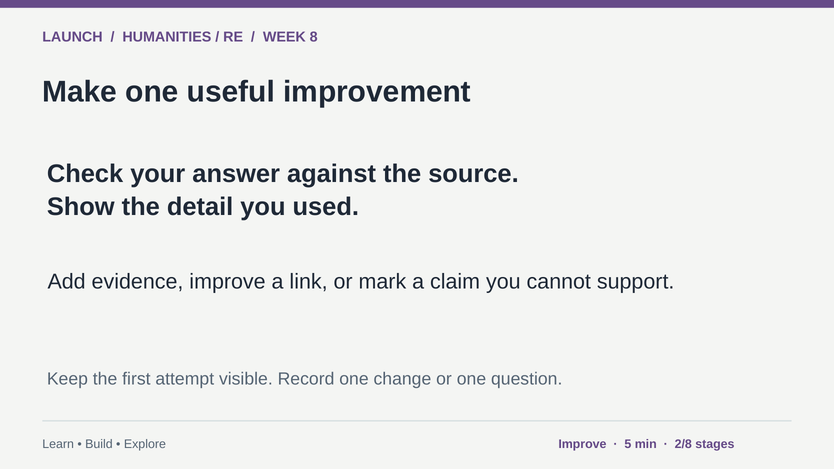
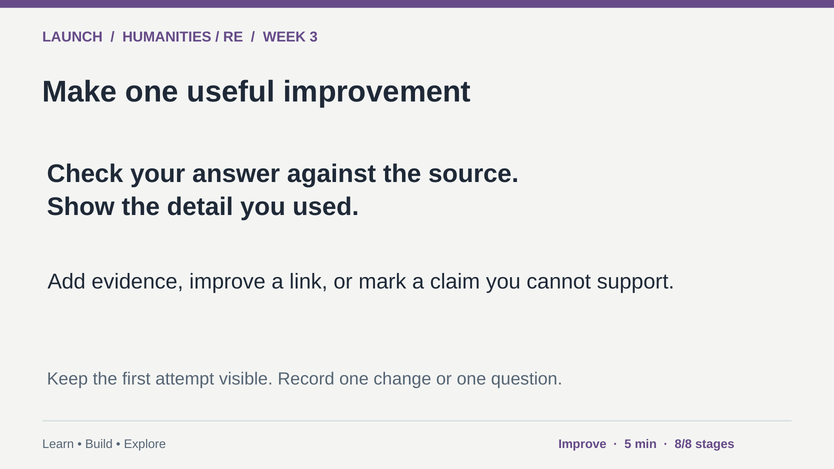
8: 8 -> 3
2/8: 2/8 -> 8/8
